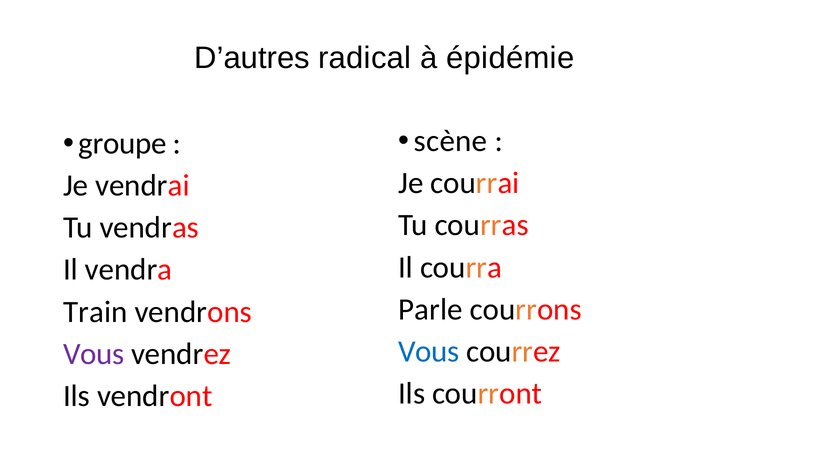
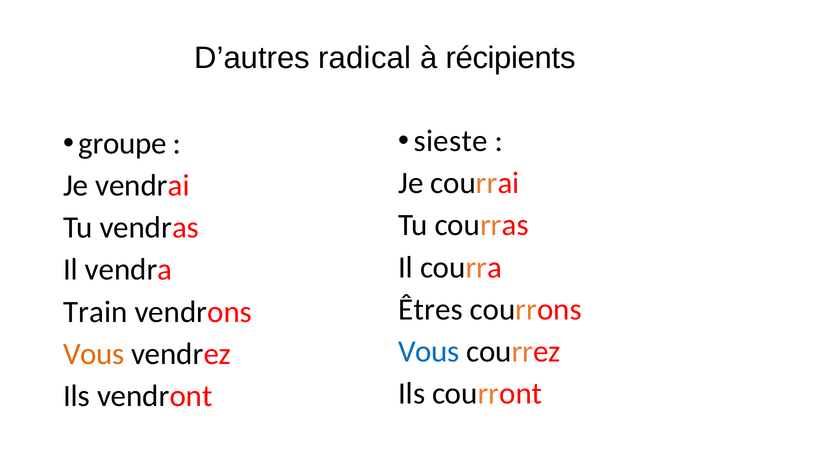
épidémie: épidémie -> récipients
scène: scène -> sieste
Parle: Parle -> Êtres
Vous at (94, 354) colour: purple -> orange
